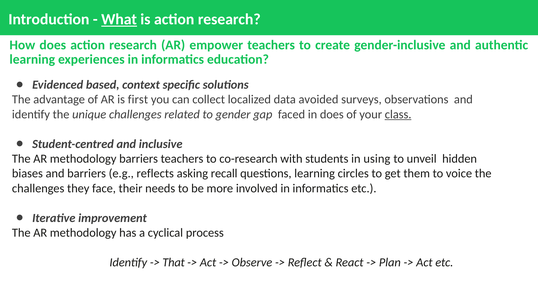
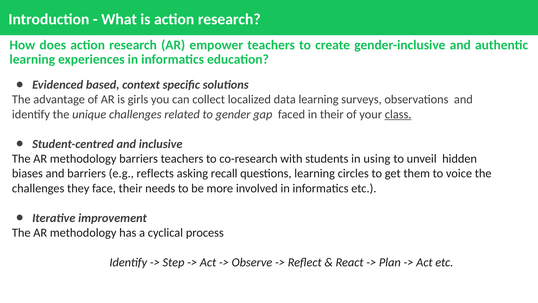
What underline: present -> none
first: first -> girls
data avoided: avoided -> learning
in does: does -> their
That: That -> Step
